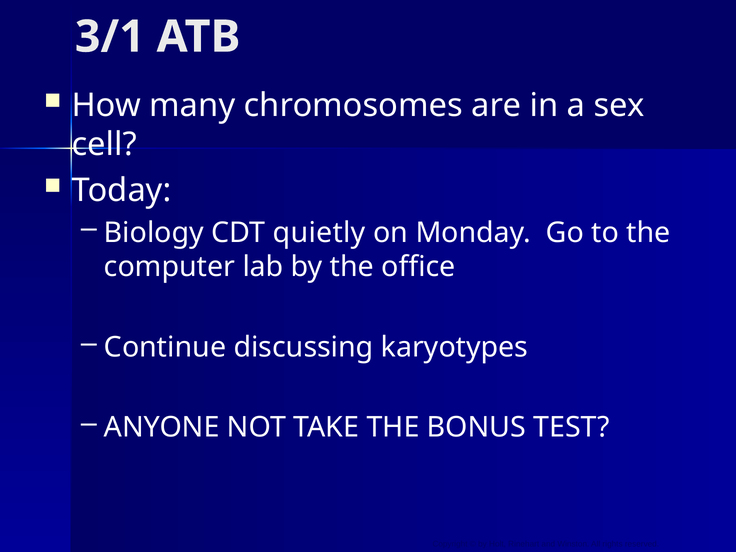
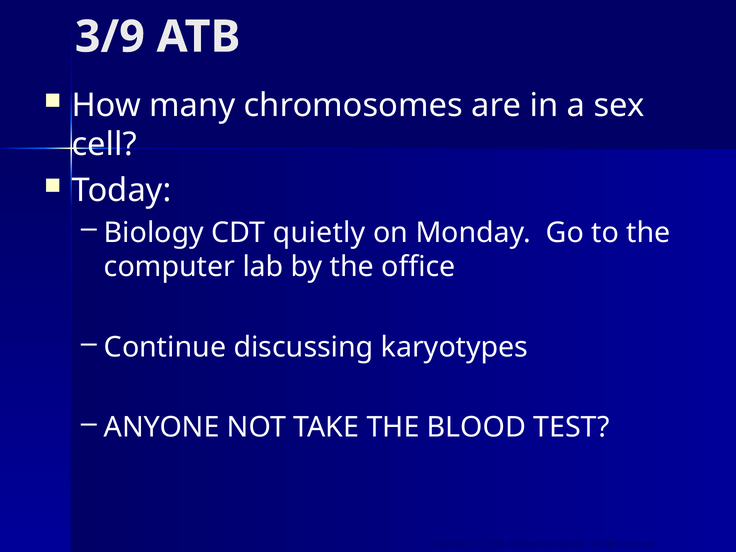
3/1: 3/1 -> 3/9
BONUS: BONUS -> BLOOD
